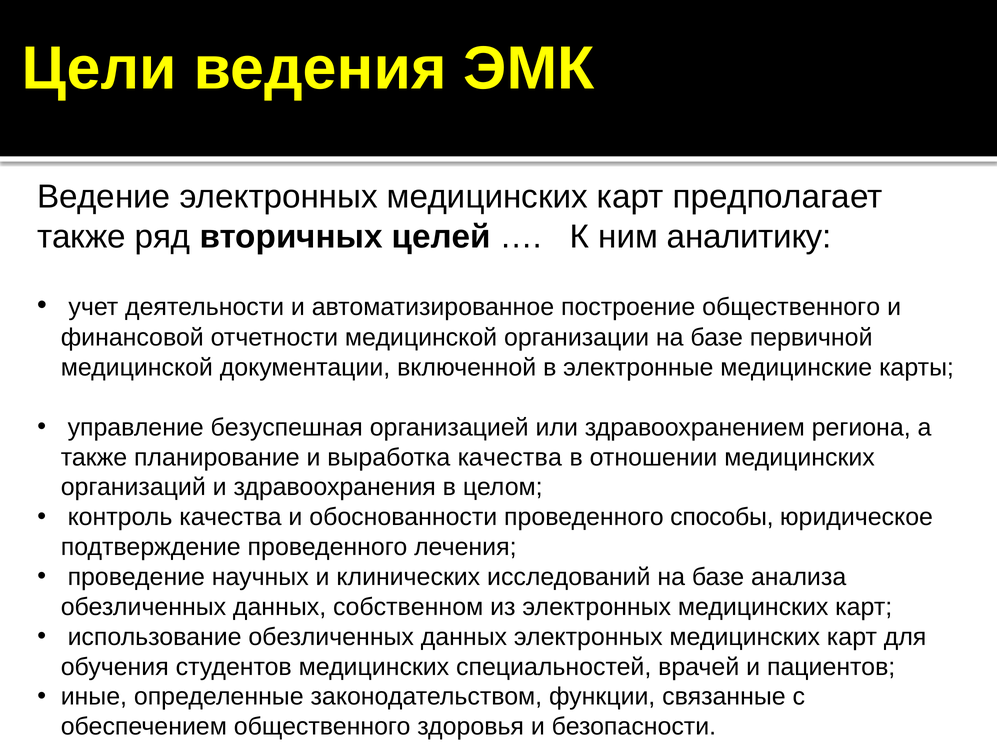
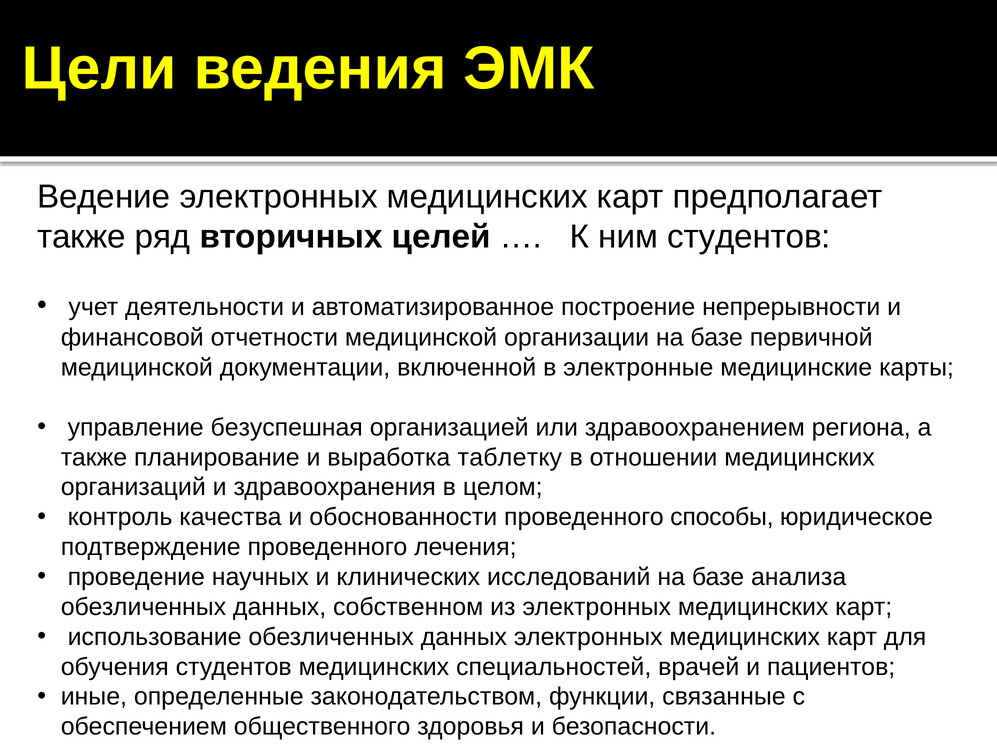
ним аналитику: аналитику -> студентов
построение общественного: общественного -> непрерывности
выработка качества: качества -> таблетку
